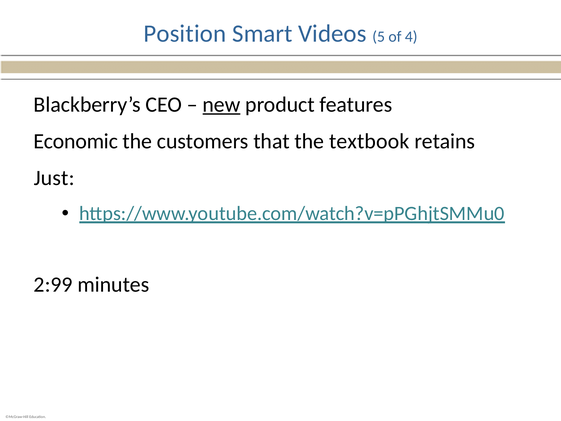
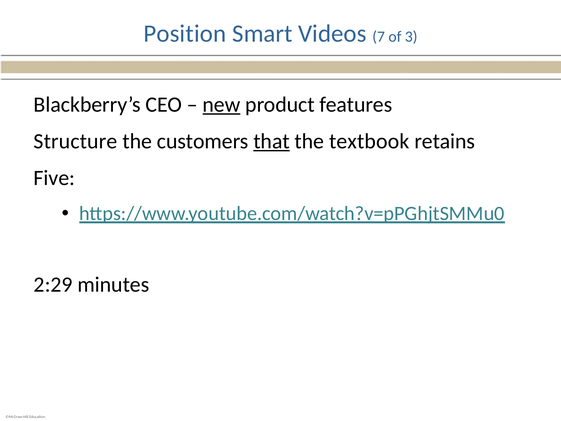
5: 5 -> 7
4: 4 -> 3
Economic: Economic -> Structure
that underline: none -> present
Just: Just -> Five
2:99: 2:99 -> 2:29
